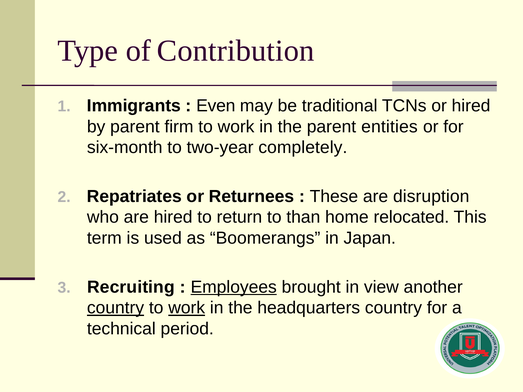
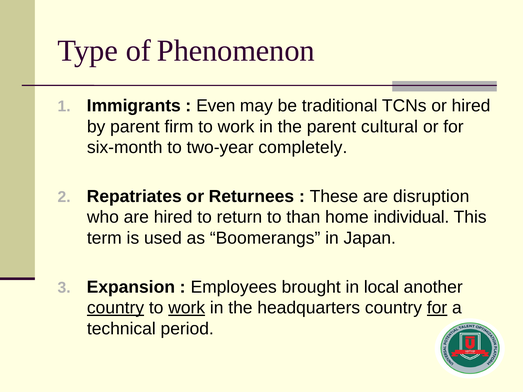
Contribution: Contribution -> Phenomenon
entities: entities -> cultural
relocated: relocated -> individual
Recruiting: Recruiting -> Expansion
Employees underline: present -> none
view: view -> local
for at (437, 308) underline: none -> present
